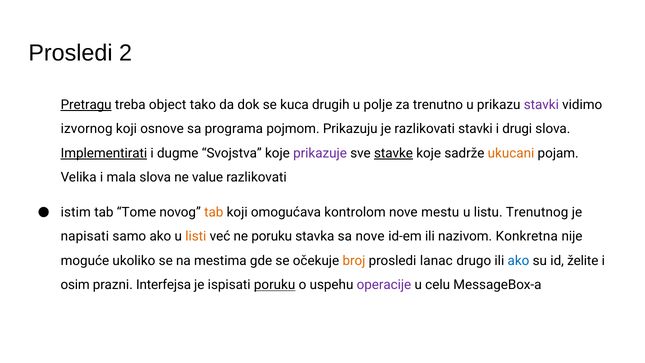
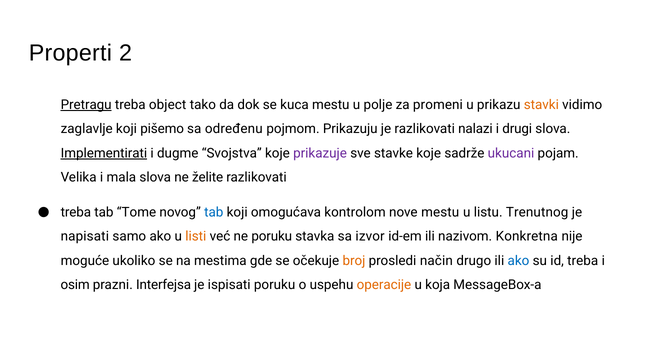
Prosledi at (70, 53): Prosledi -> Properti
kuca drugih: drugih -> mestu
trenutno: trenutno -> promeni
stavki at (541, 105) colour: purple -> orange
izvornog: izvornog -> zaglavlje
osnove: osnove -> pišemo
programa: programa -> određenu
razlikovati stavki: stavki -> nalazi
stavke underline: present -> none
ukucani colour: orange -> purple
value: value -> želite
istim at (76, 212): istim -> treba
tab at (214, 212) colour: orange -> blue
sa nove: nove -> izvor
lanac: lanac -> način
id želite: želite -> treba
poruku at (275, 285) underline: present -> none
operacije colour: purple -> orange
celu: celu -> koja
